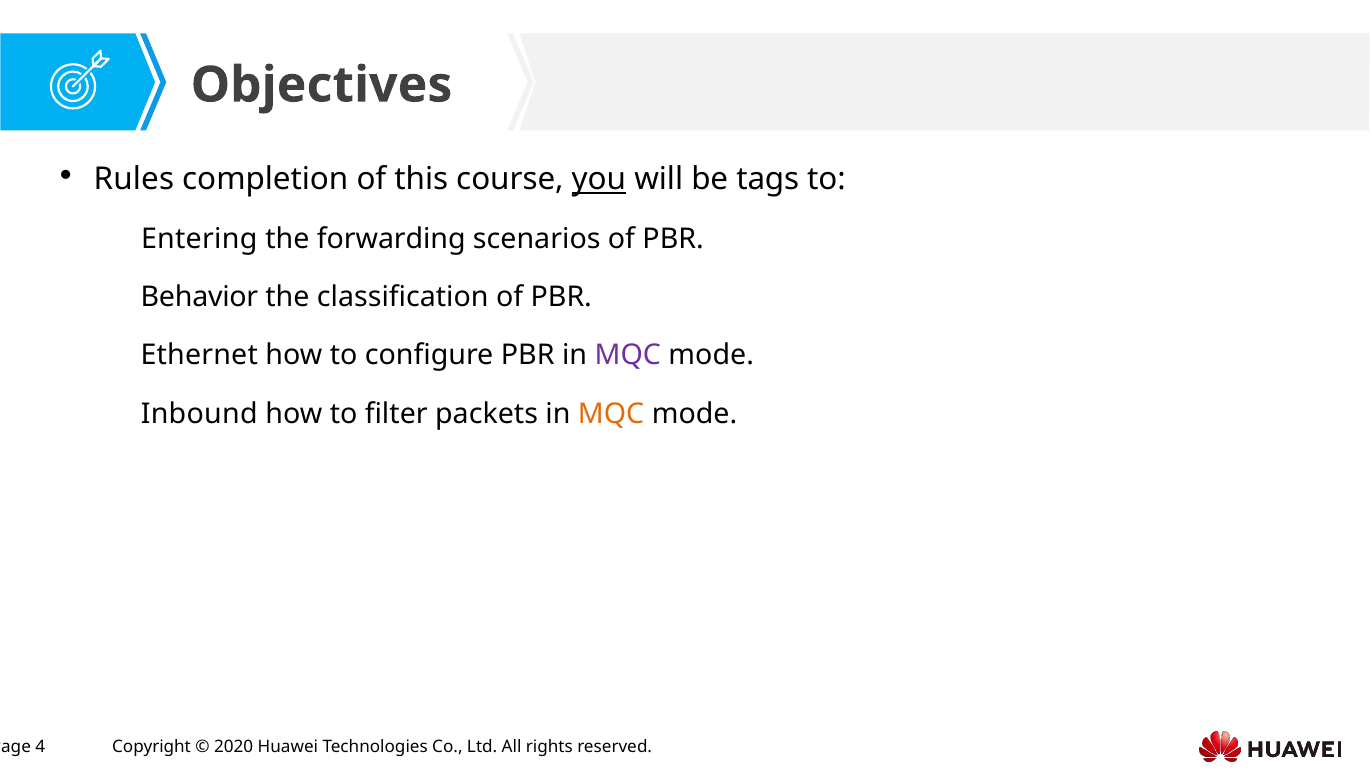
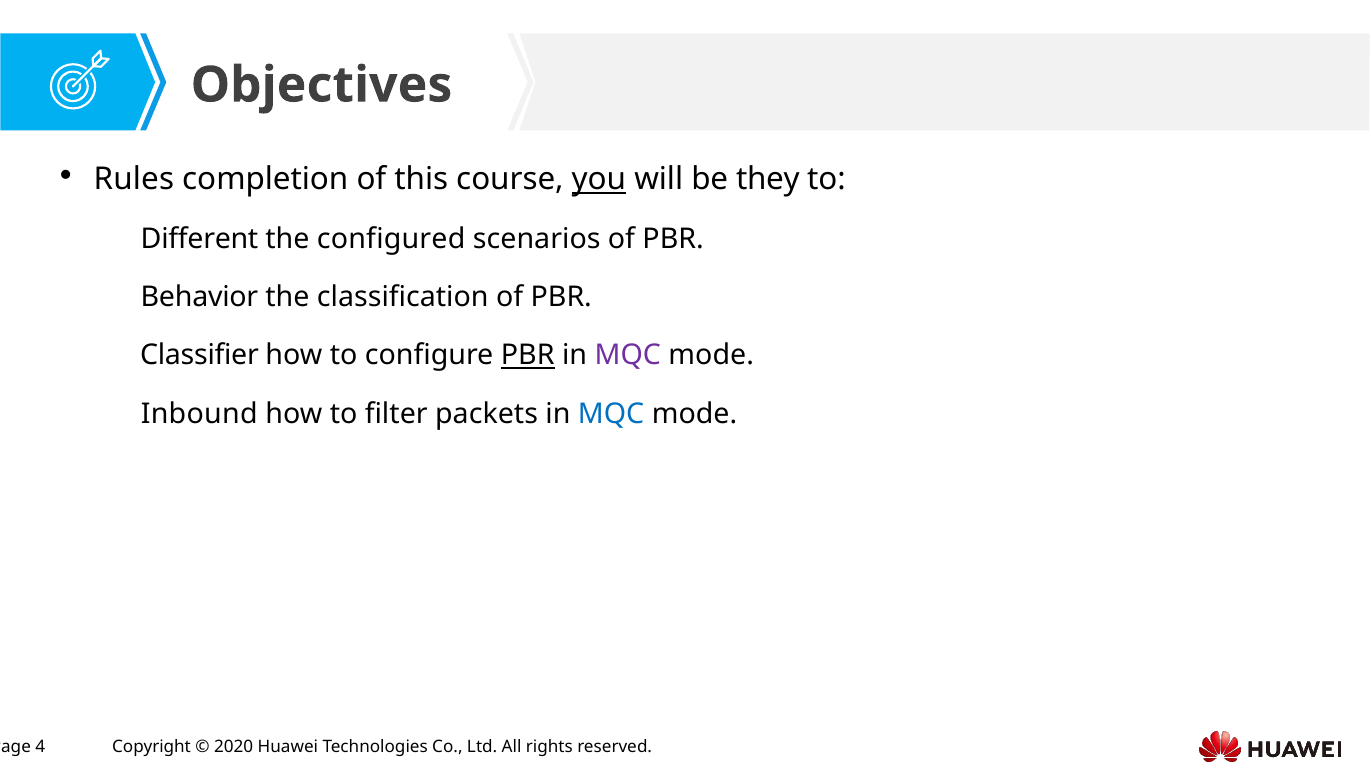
tags: tags -> they
Entering: Entering -> Different
forwarding: forwarding -> configured
Ethernet: Ethernet -> Classifier
PBR at (528, 356) underline: none -> present
MQC at (611, 414) colour: orange -> blue
